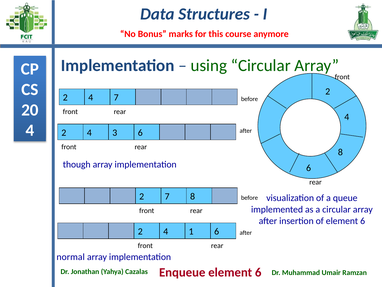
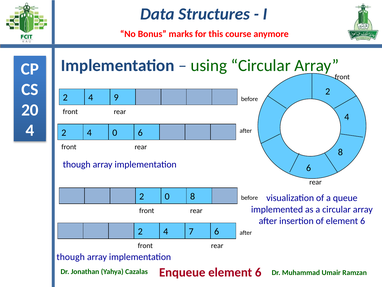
4 7: 7 -> 9
4 3: 3 -> 0
2 7: 7 -> 0
1: 1 -> 7
normal at (71, 257): normal -> though
